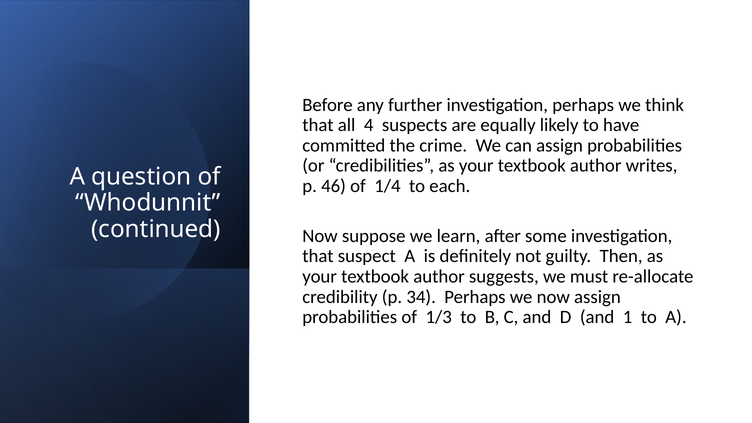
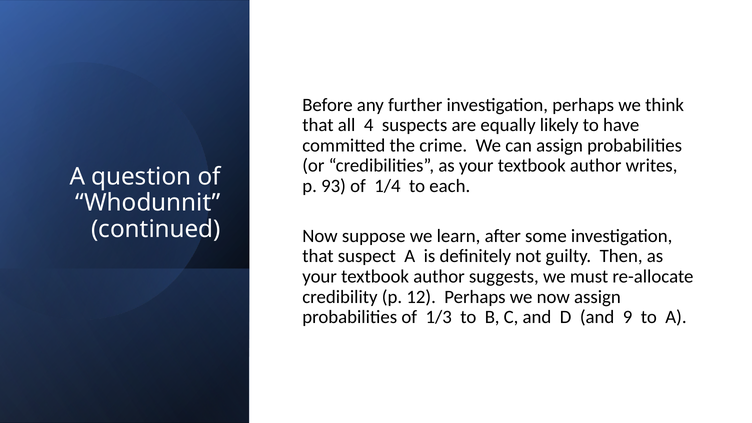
46: 46 -> 93
34: 34 -> 12
1: 1 -> 9
